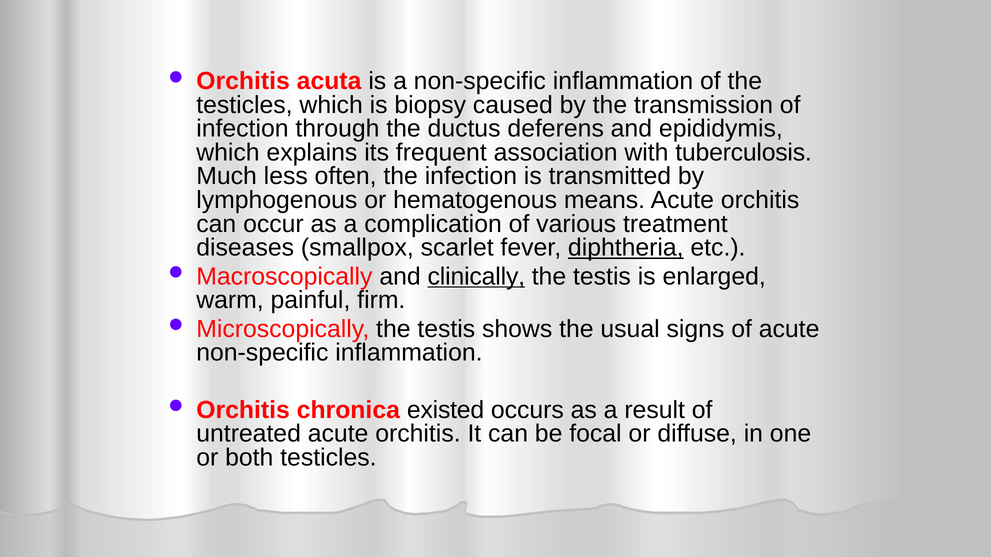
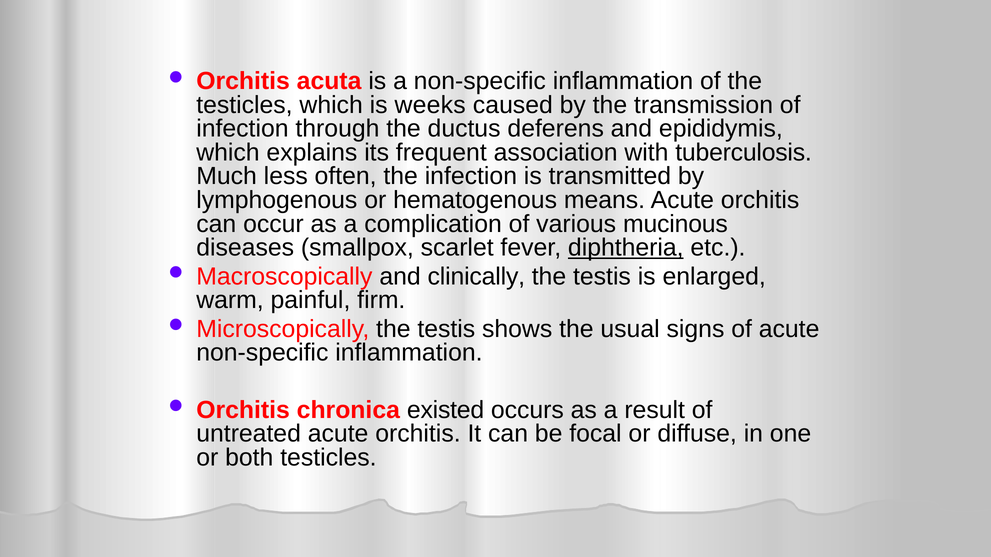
biopsy: biopsy -> weeks
treatment: treatment -> mucinous
clinically underline: present -> none
